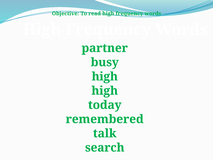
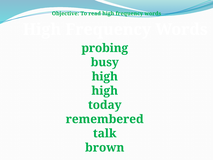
partner: partner -> probing
search: search -> brown
